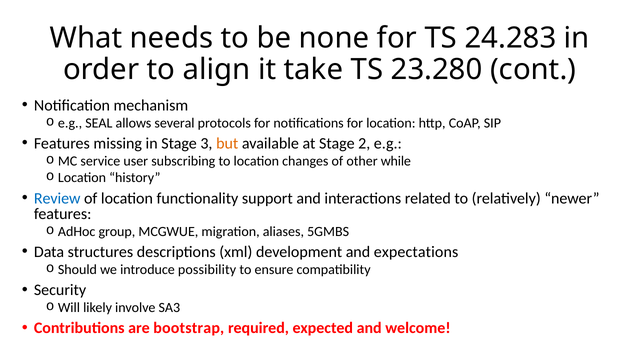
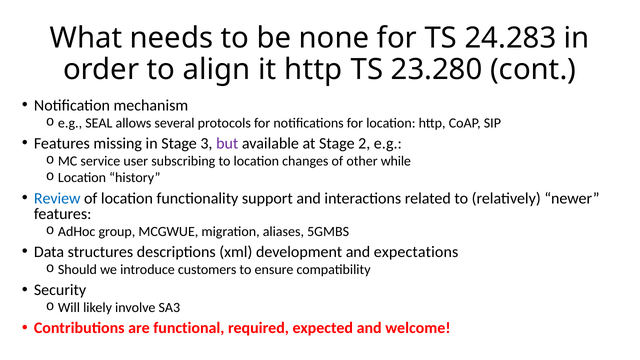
it take: take -> http
but colour: orange -> purple
possibility: possibility -> customers
bootstrap: bootstrap -> functional
